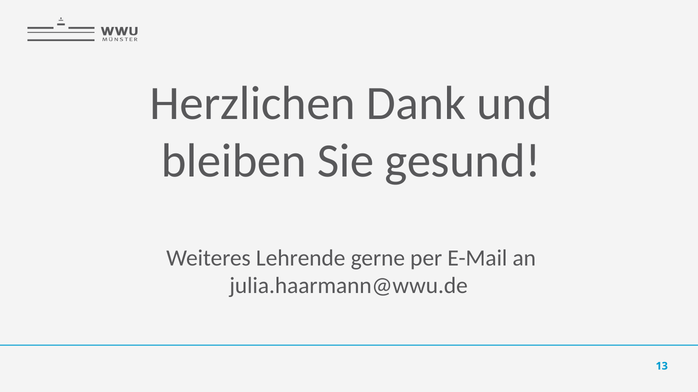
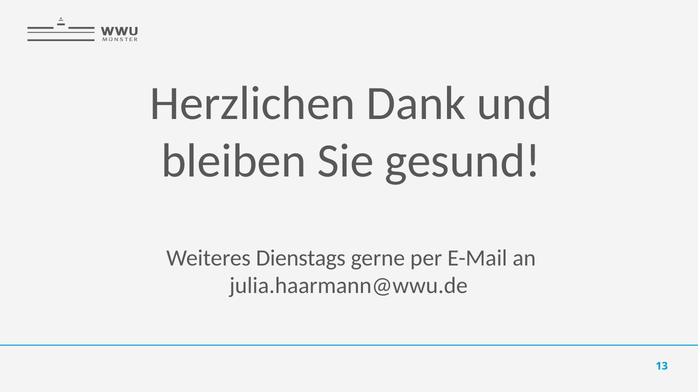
Lehrende: Lehrende -> Dienstags
